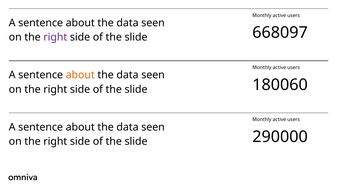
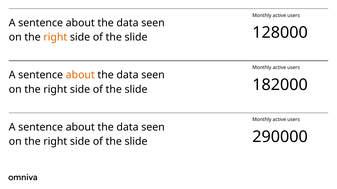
668097: 668097 -> 128000
right at (55, 37) colour: purple -> orange
180060: 180060 -> 182000
